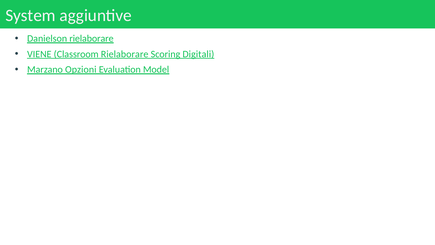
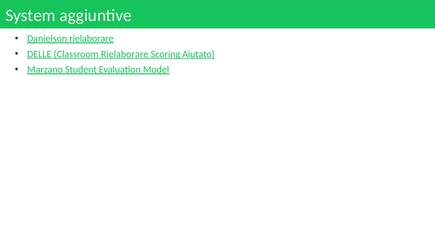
VIENE: VIENE -> DELLE
Digitali: Digitali -> Aiutato
Opzioni: Opzioni -> Student
